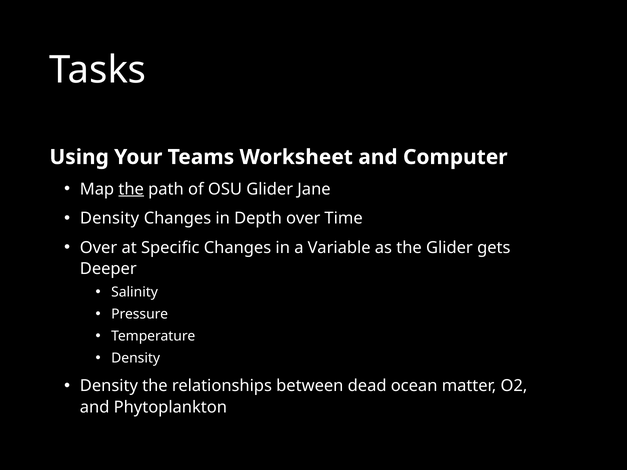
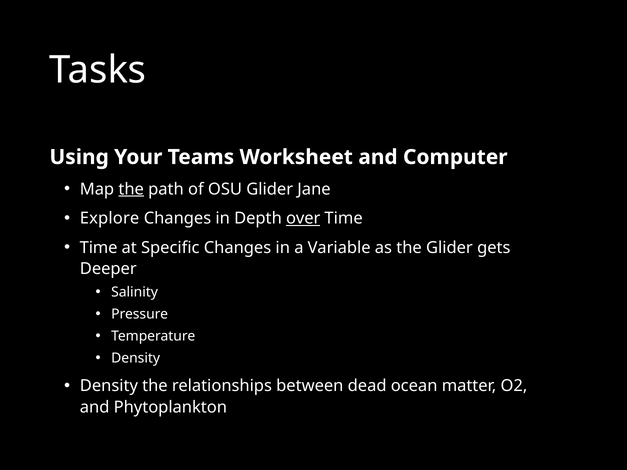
Density at (110, 218): Density -> Explore
over at (303, 218) underline: none -> present
Over at (99, 248): Over -> Time
